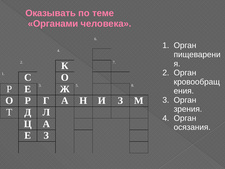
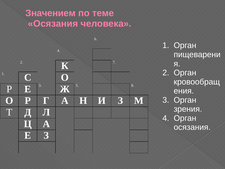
Оказывать: Оказывать -> Значением
Органами at (53, 24): Органами -> Осязания
